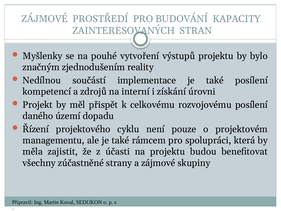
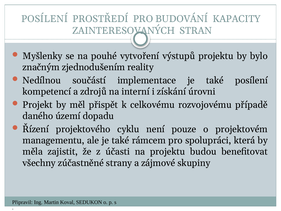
ZÁJMOVÉ at (45, 19): ZÁJMOVÉ -> POSÍLENÍ
rozvojovému posílení: posílení -> případě
